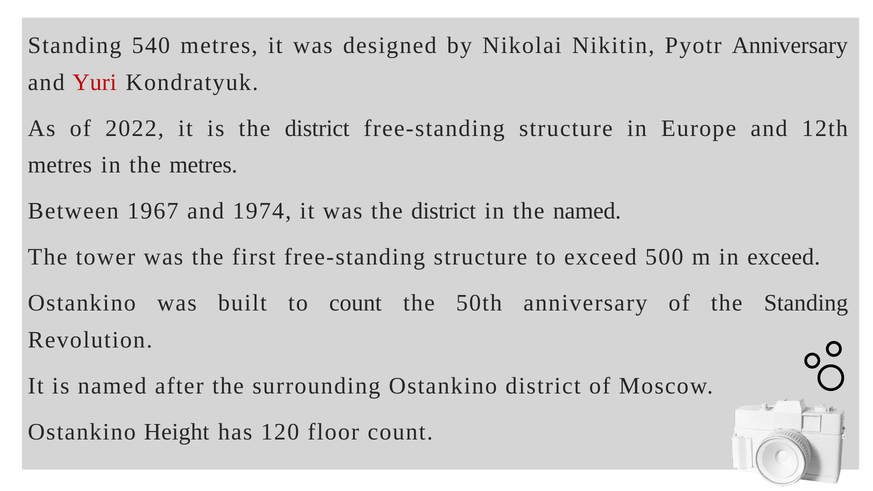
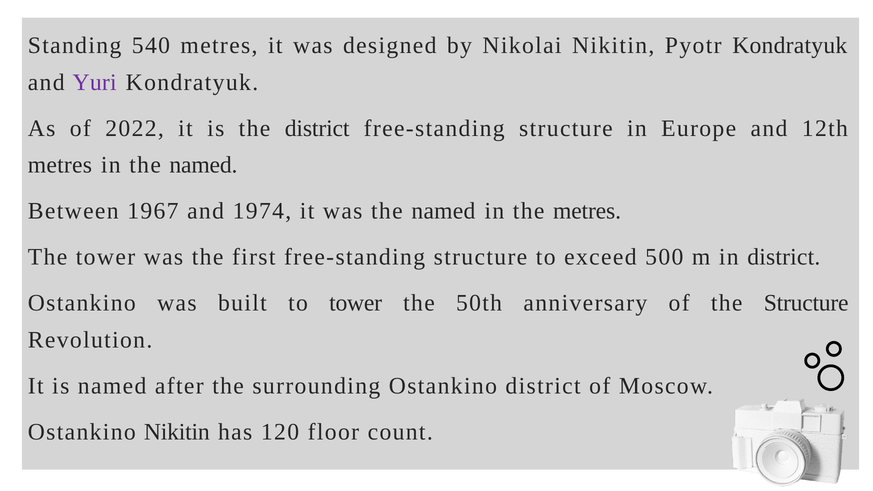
Pyotr Anniversary: Anniversary -> Kondratyuk
Yuri colour: red -> purple
in the metres: metres -> named
was the district: district -> named
the named: named -> metres
in exceed: exceed -> district
to count: count -> tower
the Standing: Standing -> Structure
Ostankino Height: Height -> Nikitin
